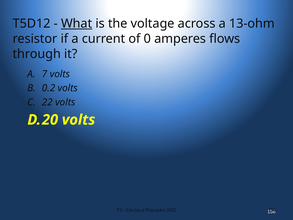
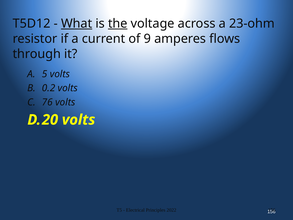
the underline: none -> present
13-ohm: 13-ohm -> 23-ohm
0: 0 -> 9
7: 7 -> 5
22: 22 -> 76
